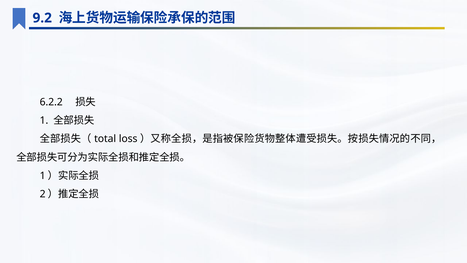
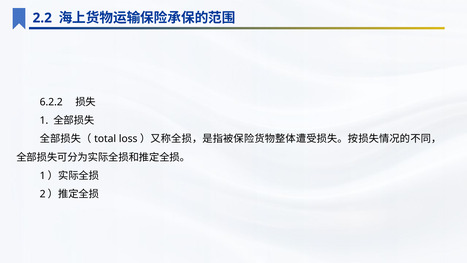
9.2: 9.2 -> 2.2
